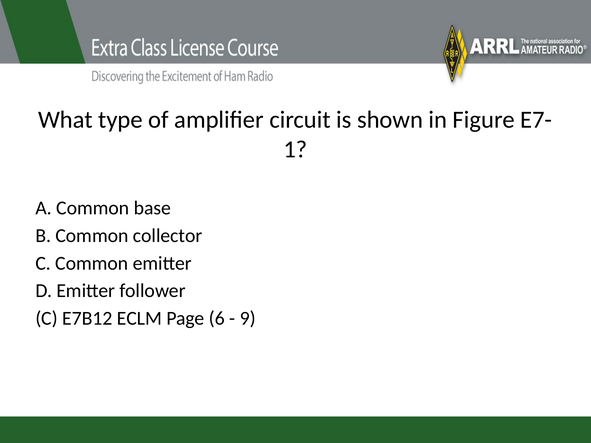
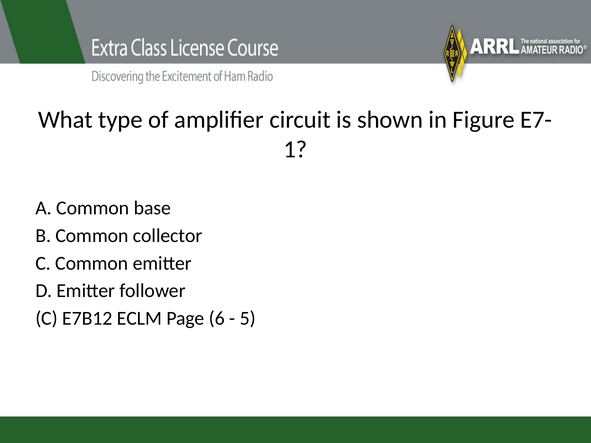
9: 9 -> 5
